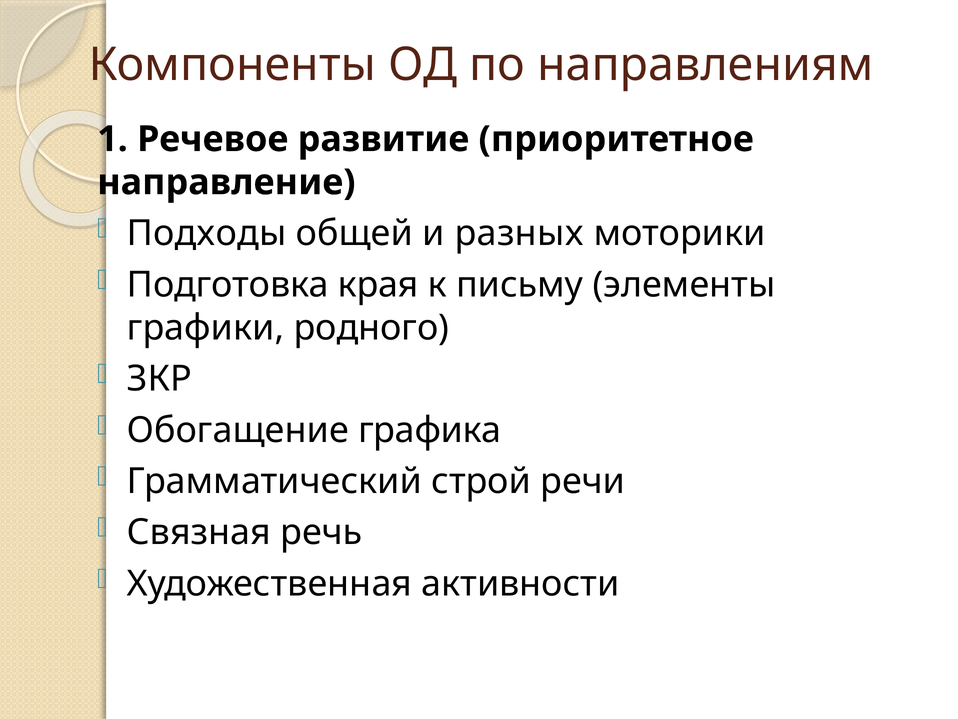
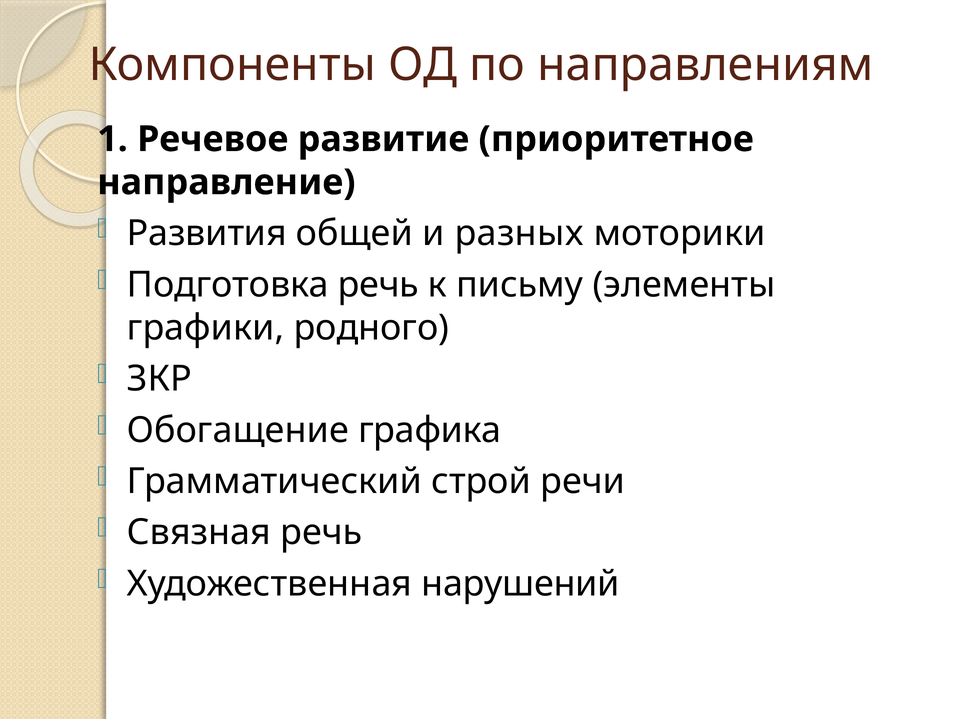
Подходы: Подходы -> Развития
Подготовка края: края -> речь
активности: активности -> нарушений
